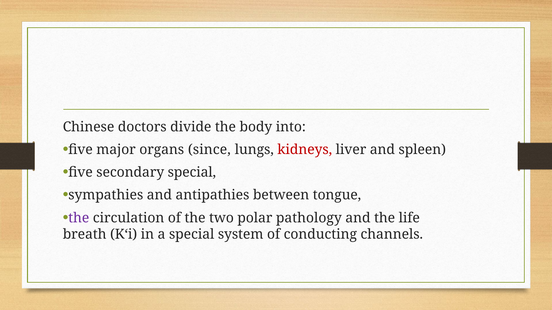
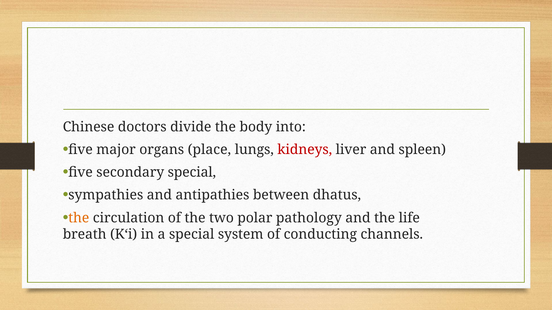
since: since -> place
tongue: tongue -> dhatus
the at (79, 218) colour: purple -> orange
